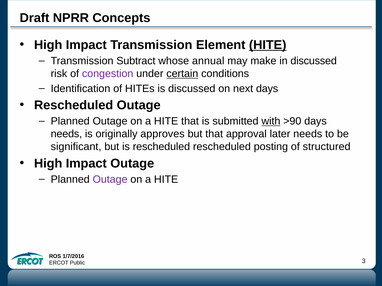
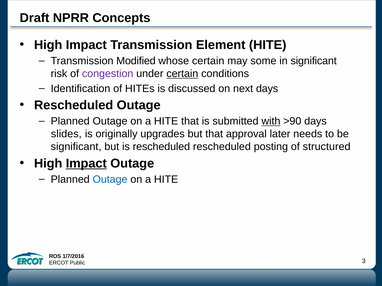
HITE at (268, 45) underline: present -> none
Subtract: Subtract -> Modified
whose annual: annual -> certain
make: make -> some
in discussed: discussed -> significant
needs at (66, 134): needs -> slides
approves: approves -> upgrades
Impact at (86, 164) underline: none -> present
Outage at (110, 180) colour: purple -> blue
